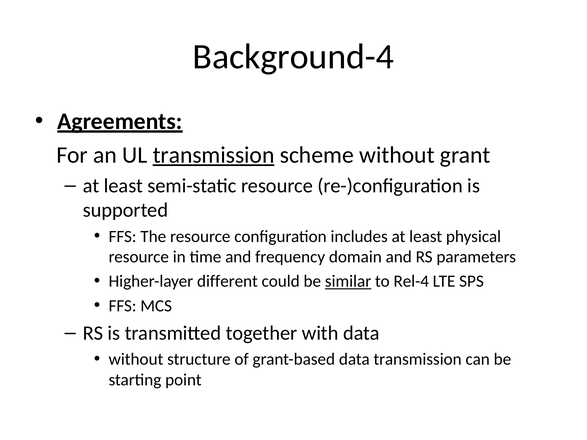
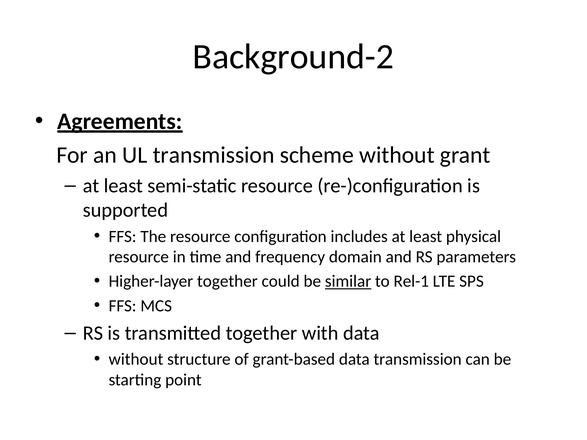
Background-4: Background-4 -> Background-2
transmission at (214, 155) underline: present -> none
Higher-layer different: different -> together
Rel-4: Rel-4 -> Rel-1
